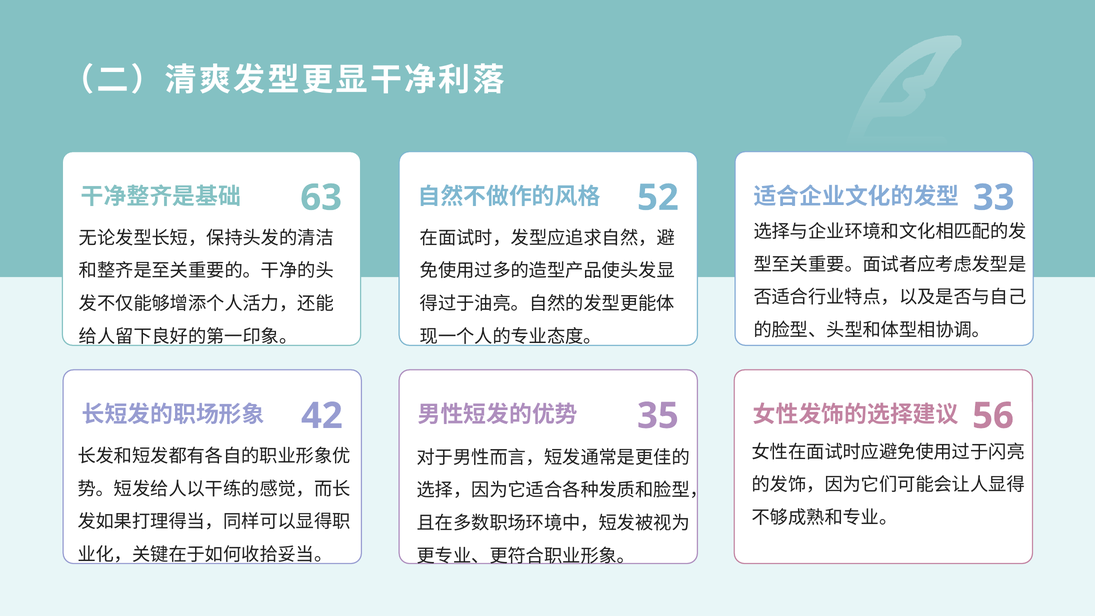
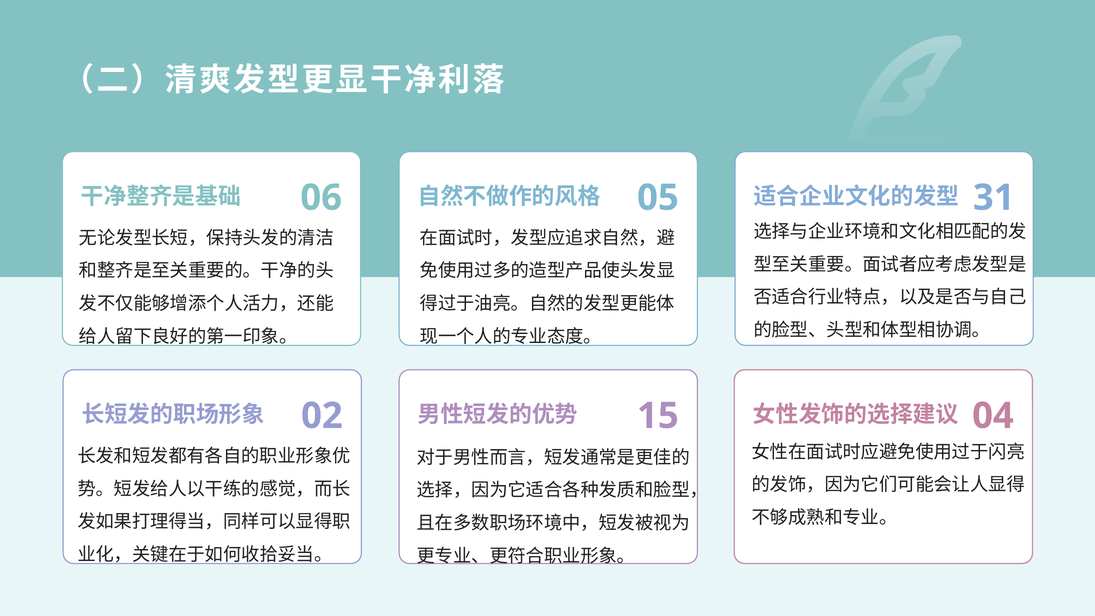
63: 63 -> 06
52: 52 -> 05
33: 33 -> 31
42: 42 -> 02
35: 35 -> 15
56: 56 -> 04
